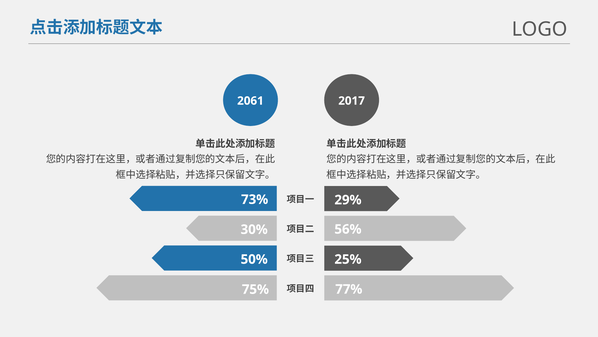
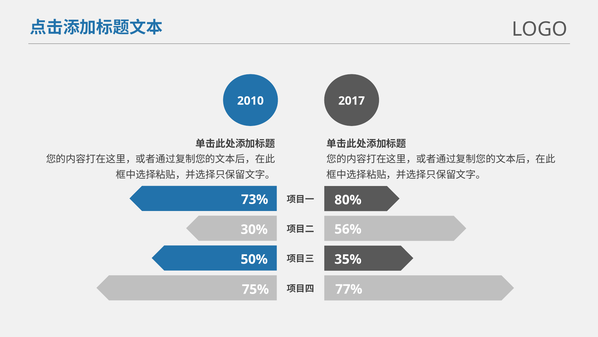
2061: 2061 -> 2010
29%: 29% -> 80%
25%: 25% -> 35%
